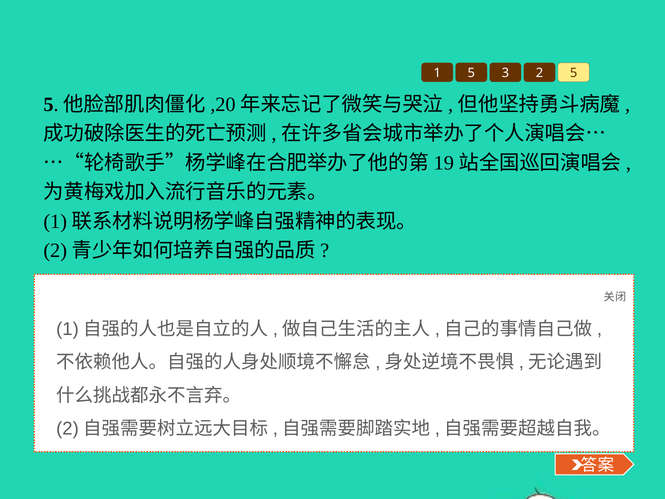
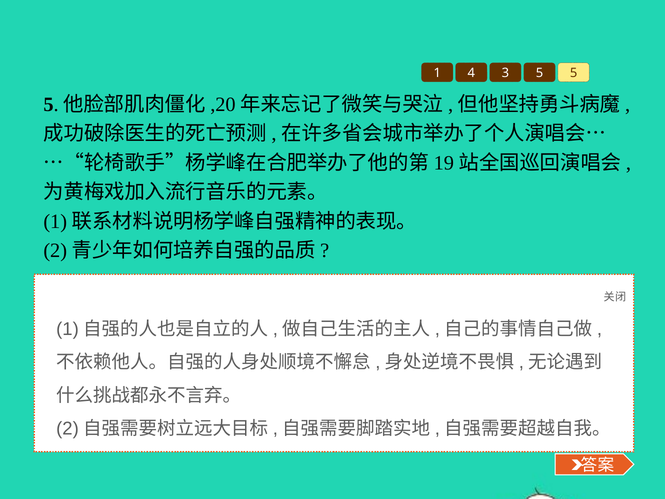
1 5: 5 -> 4
3 2: 2 -> 5
